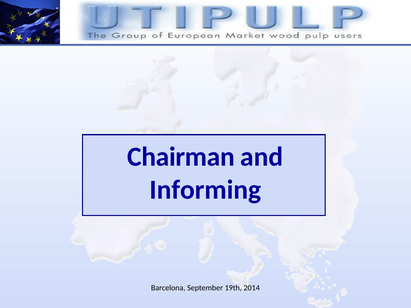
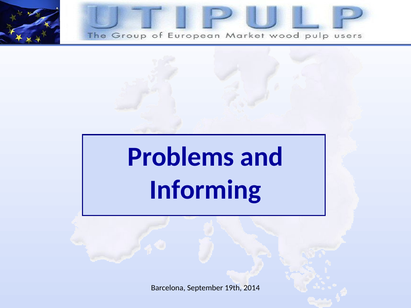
Chairman: Chairman -> Problems
